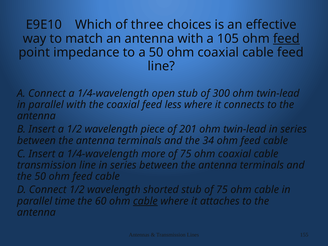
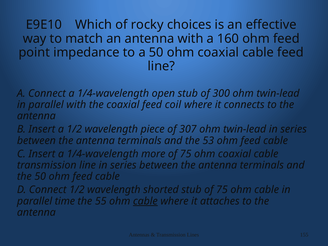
three: three -> rocky
105: 105 -> 160
feed at (286, 39) underline: present -> none
less: less -> coil
201: 201 -> 307
34: 34 -> 53
60: 60 -> 55
